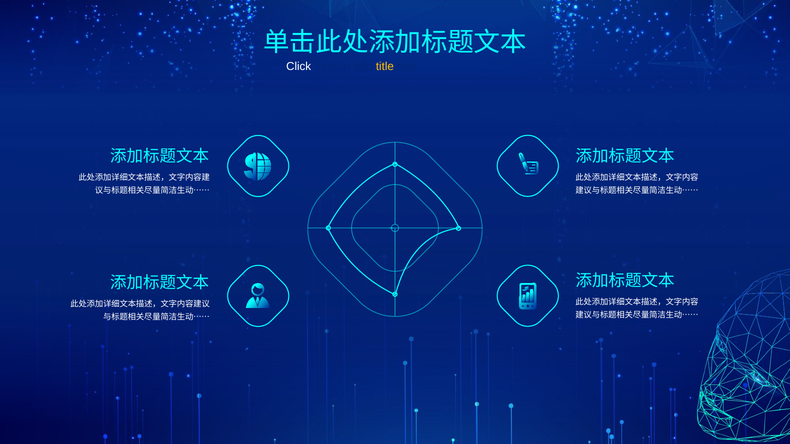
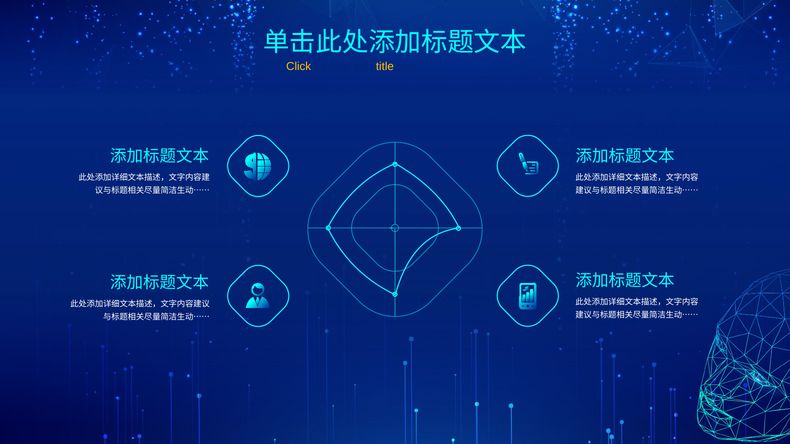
Click colour: white -> yellow
